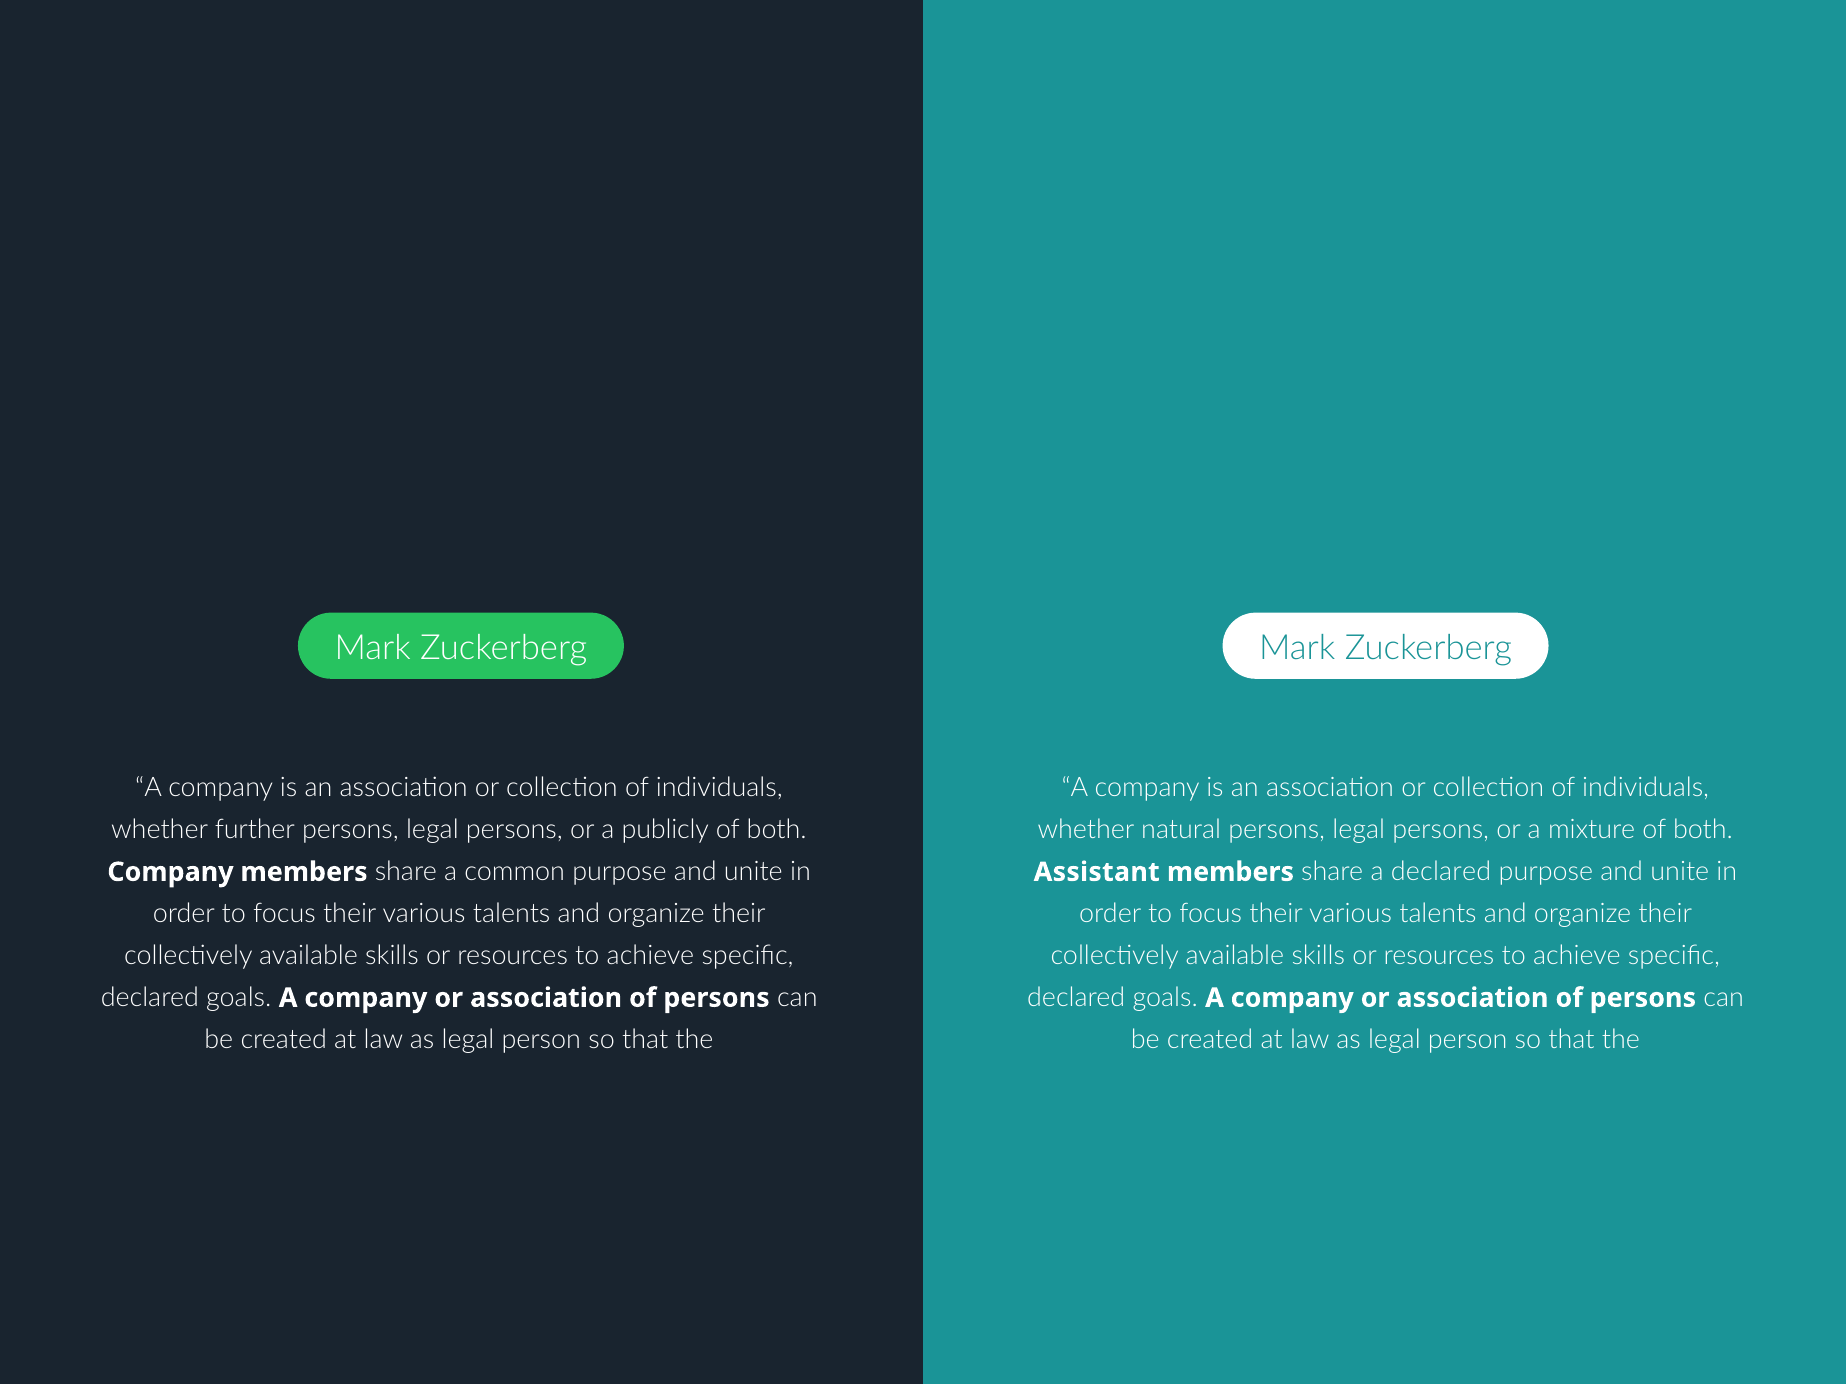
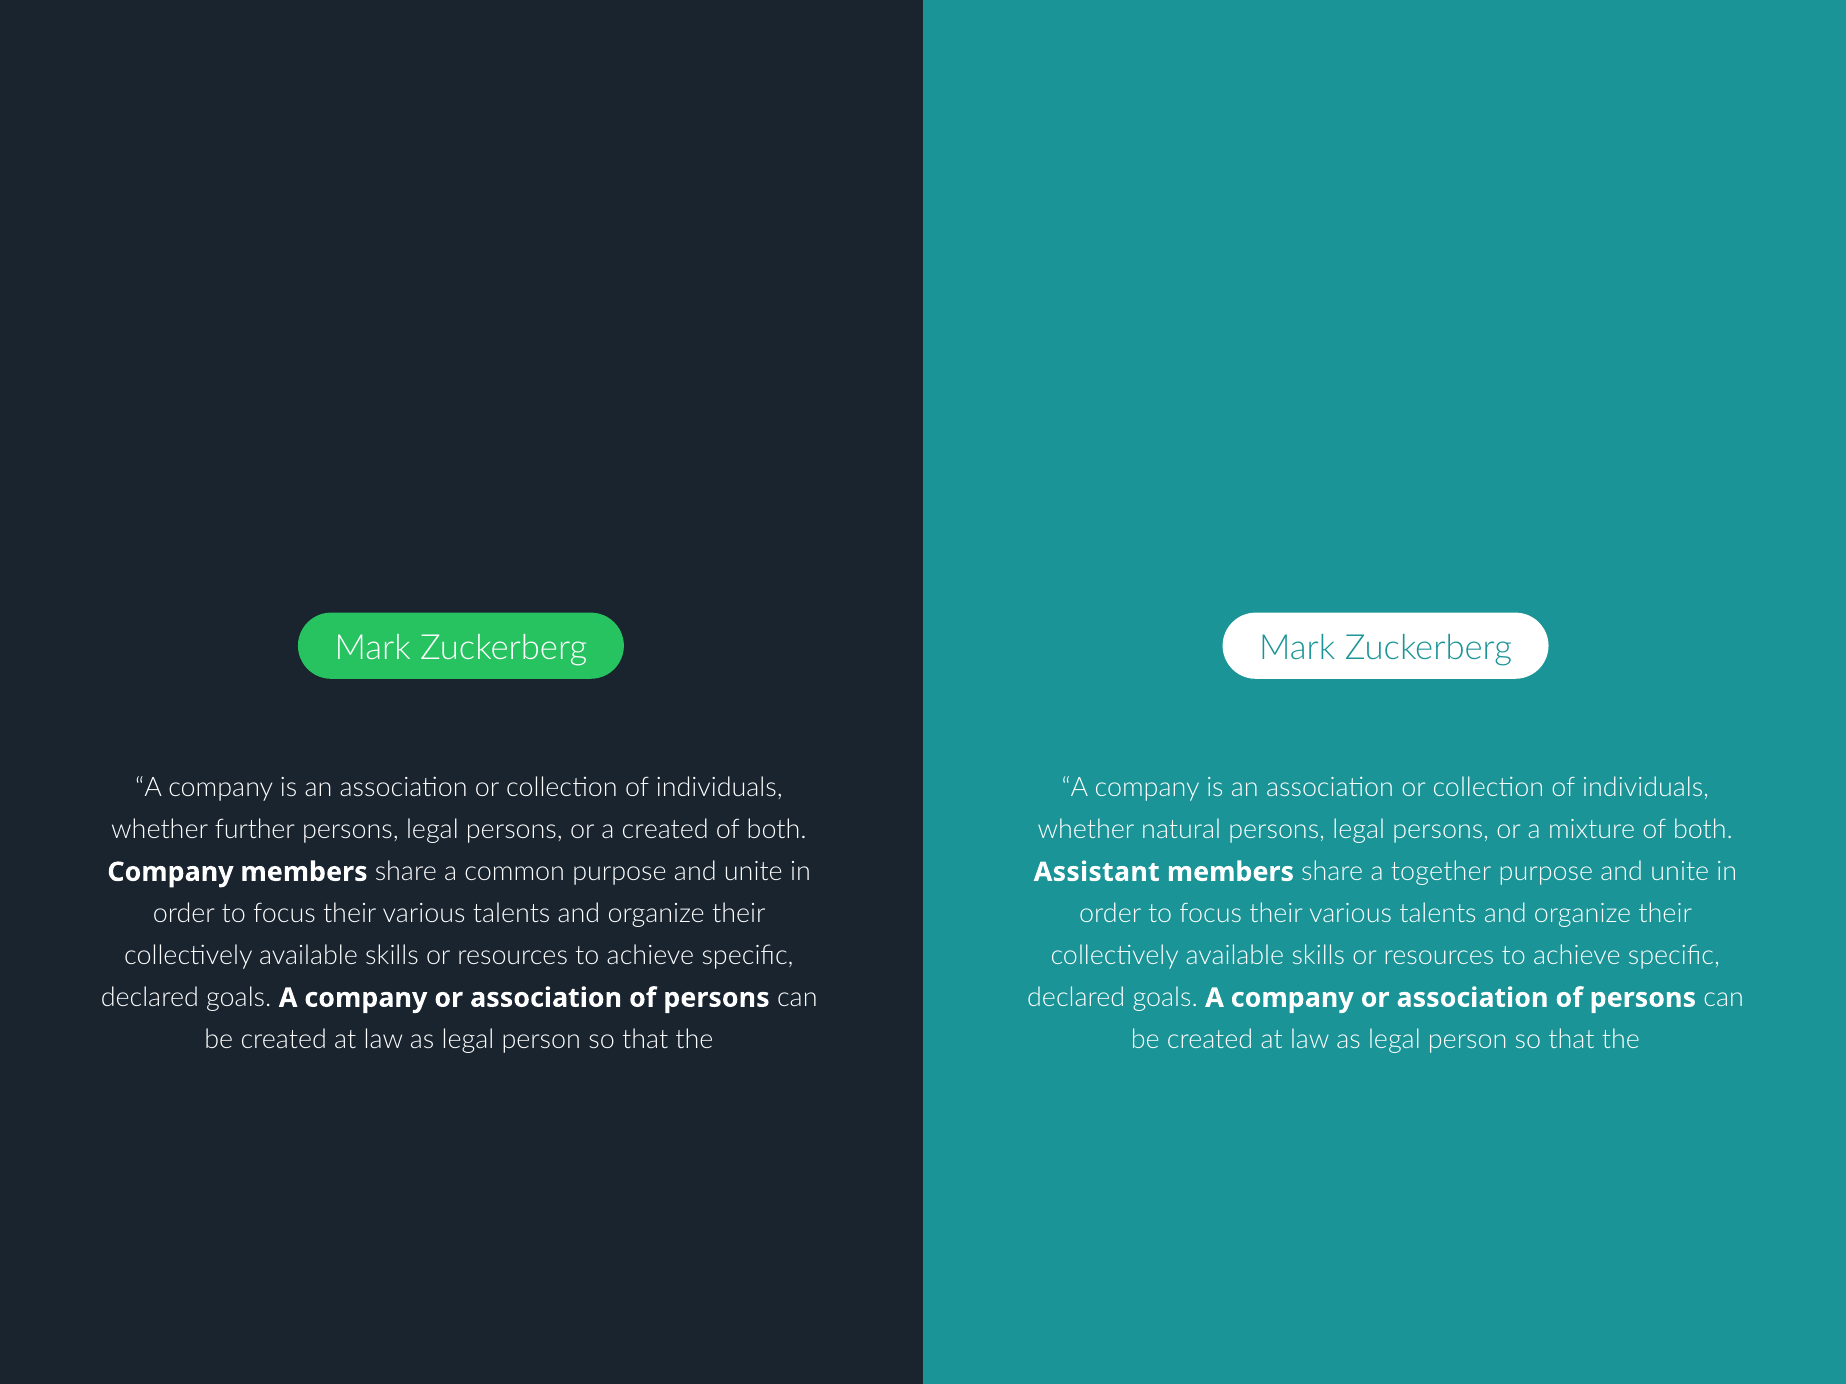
a publicly: publicly -> created
a declared: declared -> together
